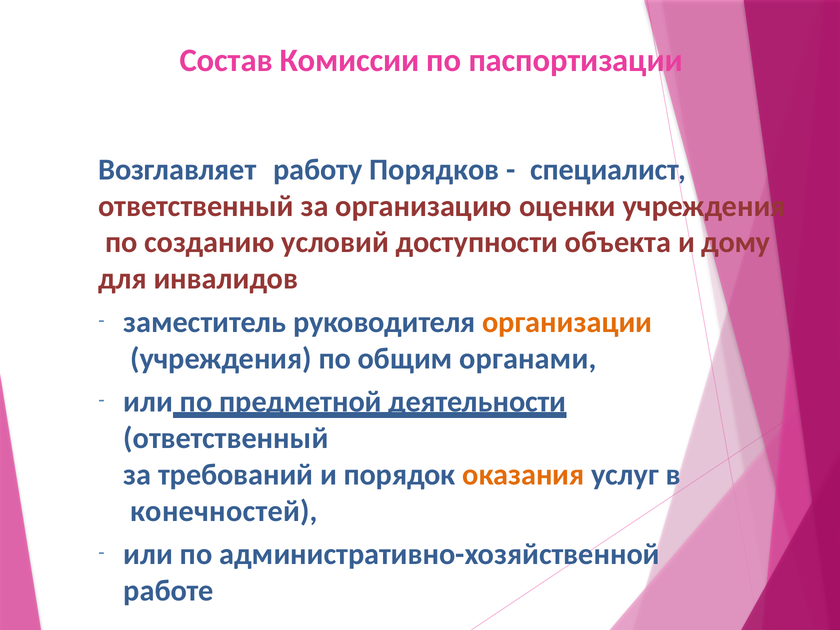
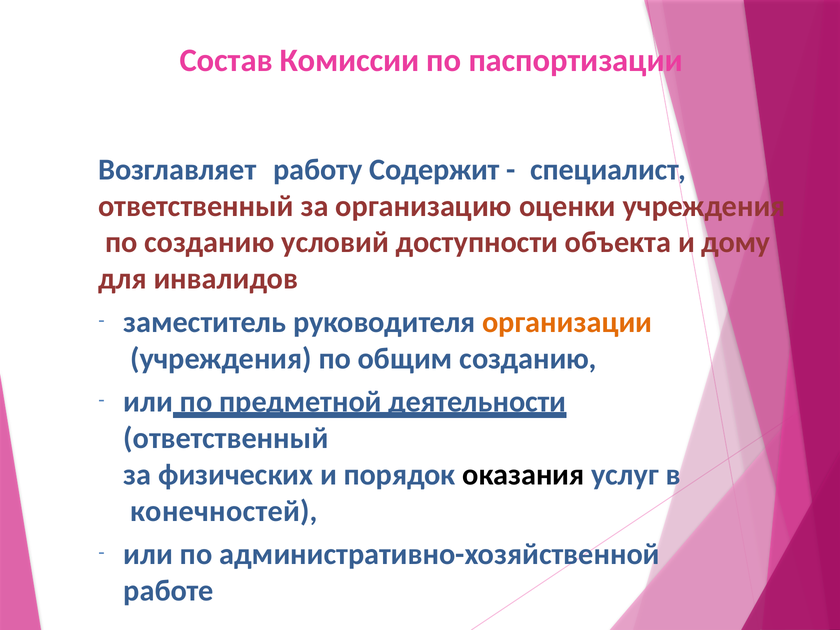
Порядков: Порядков -> Содержит
общим органами: органами -> созданию
требований: требований -> физических
оказания colour: orange -> black
